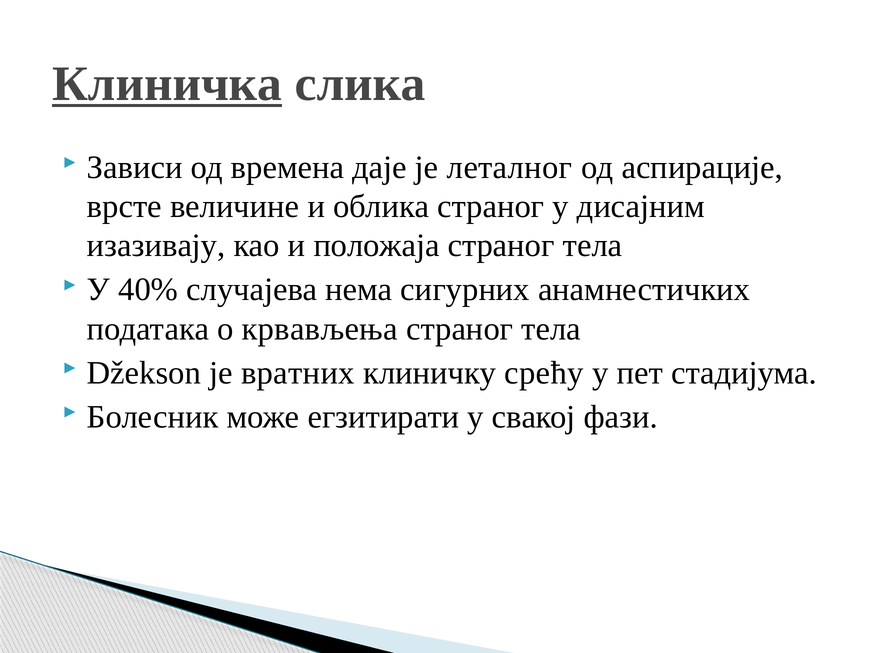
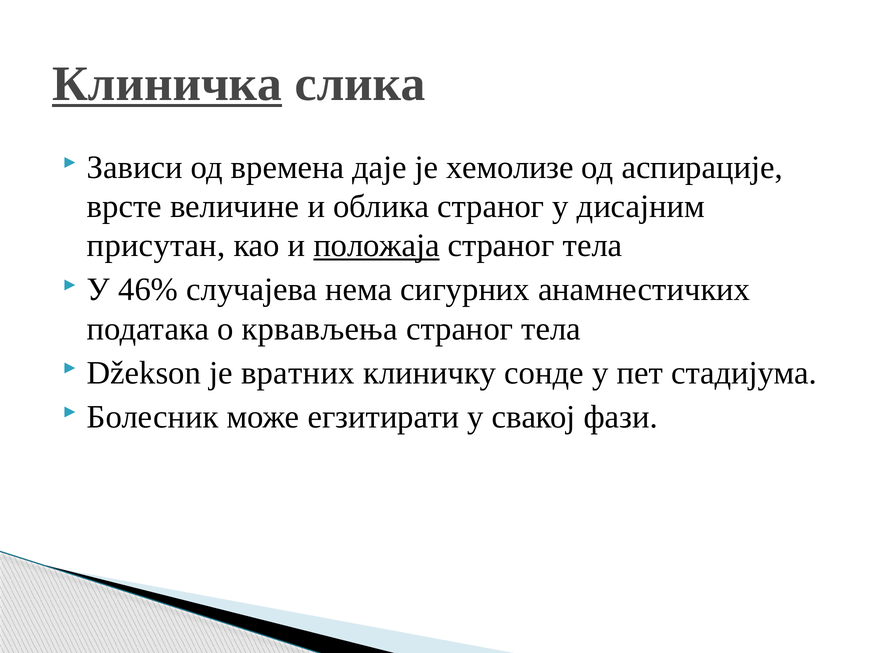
леталног: леталног -> хемолизе
изазивају: изазивају -> присутан
положаја underline: none -> present
40%: 40% -> 46%
срећу: срећу -> сонде
